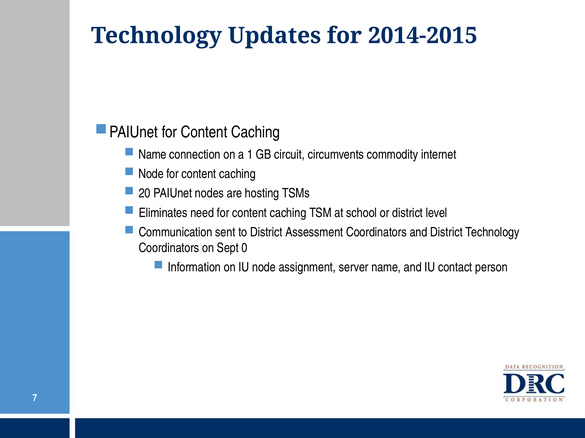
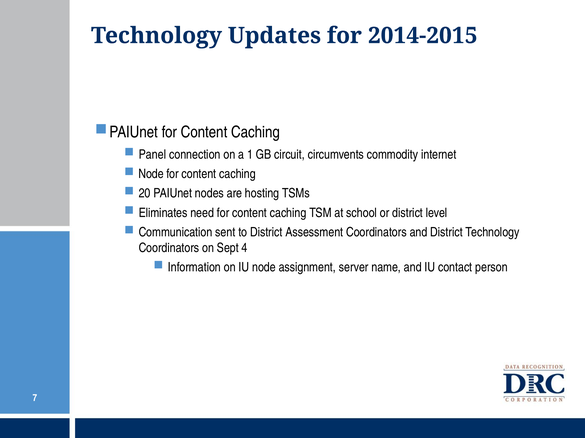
Name at (153, 155): Name -> Panel
0: 0 -> 4
